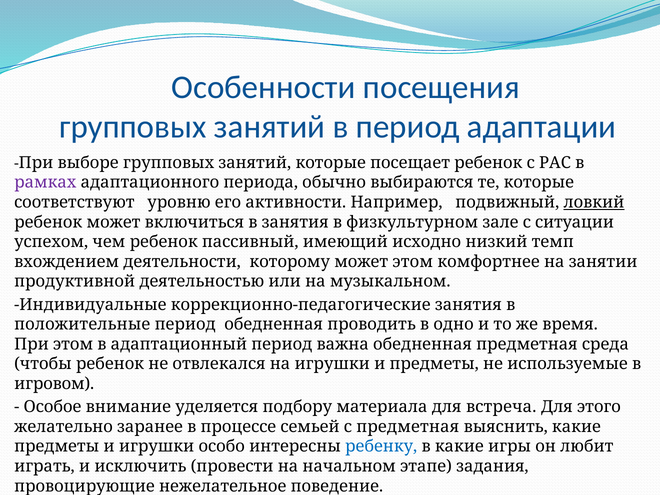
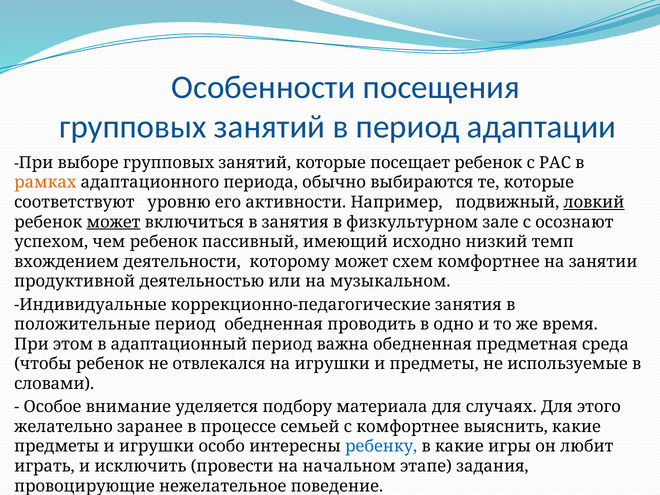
рамках colour: purple -> orange
может at (114, 222) underline: none -> present
ситуации: ситуации -> осознают
может этом: этом -> схем
игровом: игровом -> словами
встреча: встреча -> случаях
с предметная: предметная -> комфортнее
